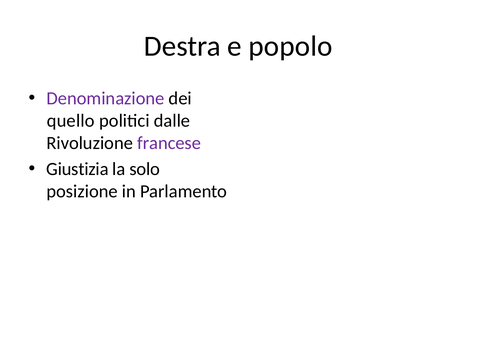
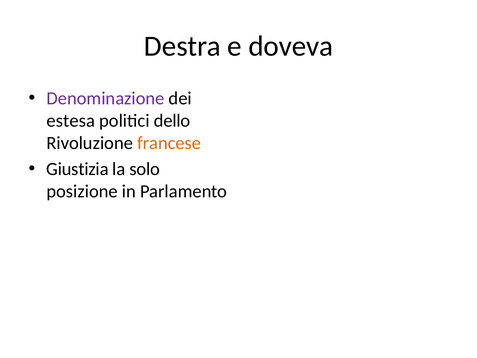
popolo: popolo -> doveva
quello: quello -> estesa
dalle: dalle -> dello
francese colour: purple -> orange
